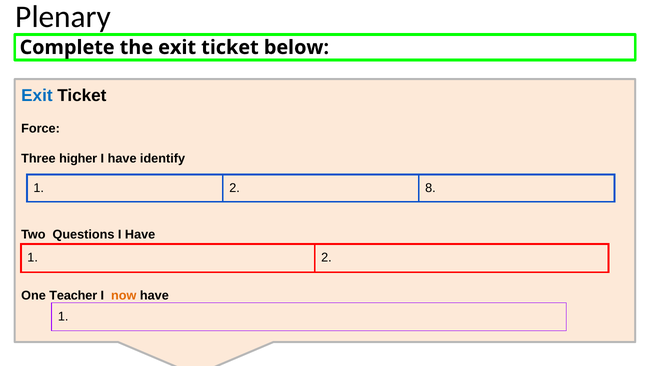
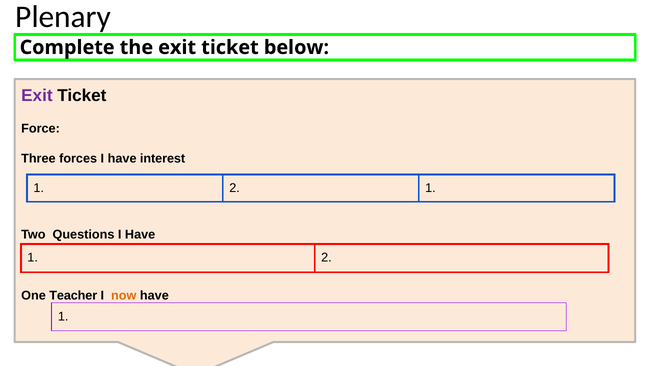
Exit at (37, 96) colour: blue -> purple
higher: higher -> forces
identify: identify -> interest
8 at (430, 188): 8 -> 1
